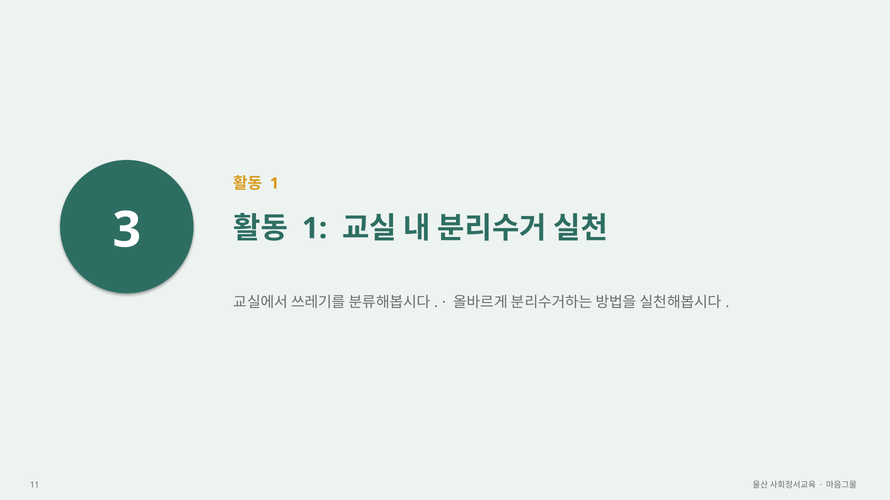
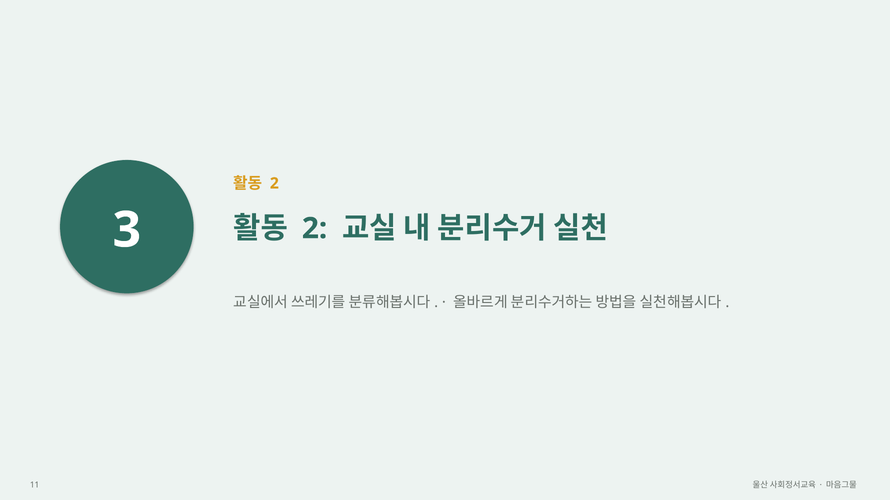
1 at (274, 184): 1 -> 2
1 at (315, 229): 1 -> 2
